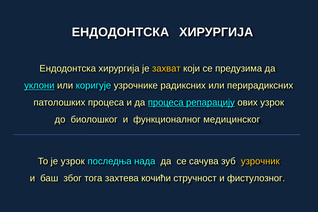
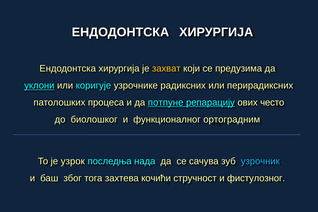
да процеса: процеса -> потпуне
ових узрок: узрок -> често
медицинског: медицинског -> ортоградним
узрочник colour: yellow -> light blue
